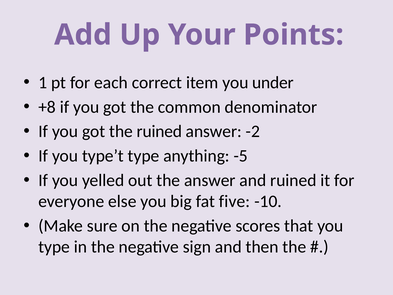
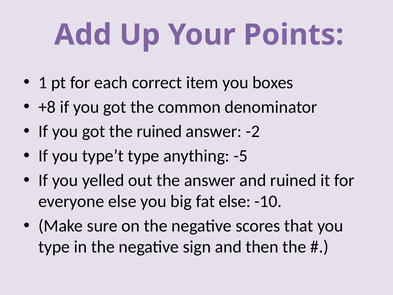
under: under -> boxes
fat five: five -> else
